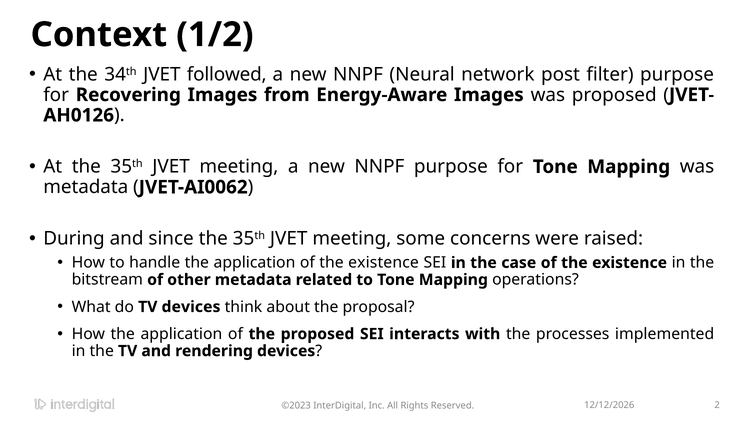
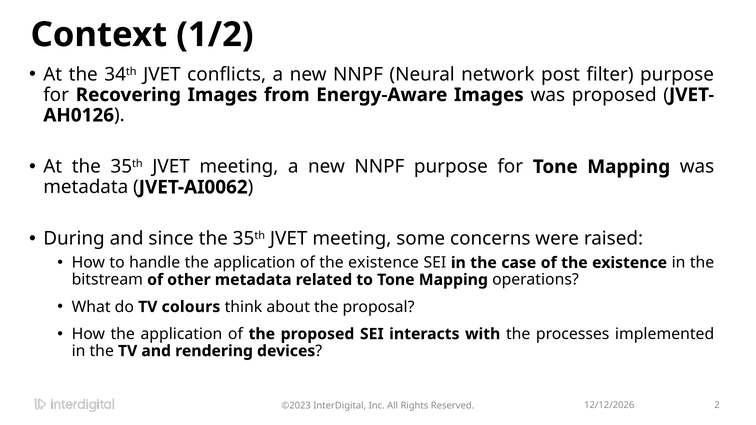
followed: followed -> conflicts
TV devices: devices -> colours
